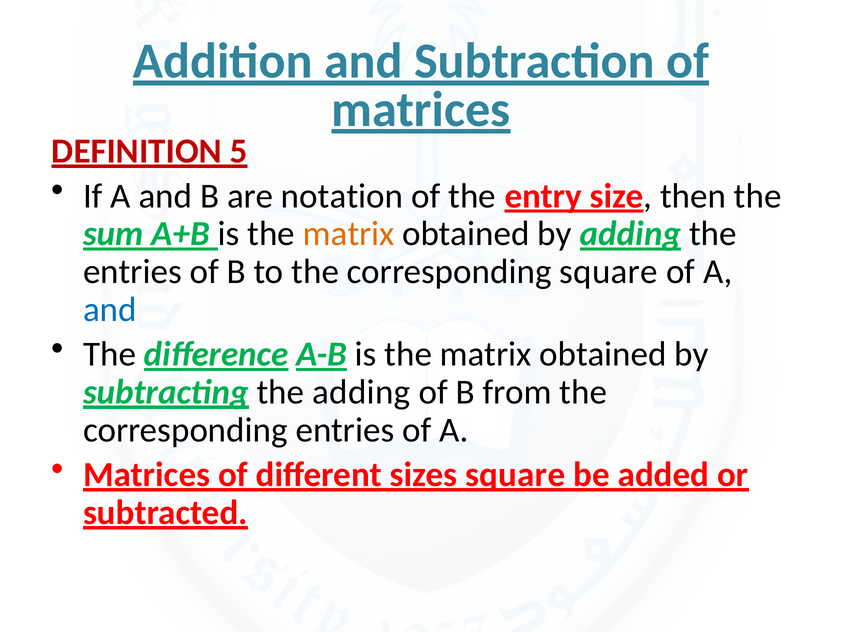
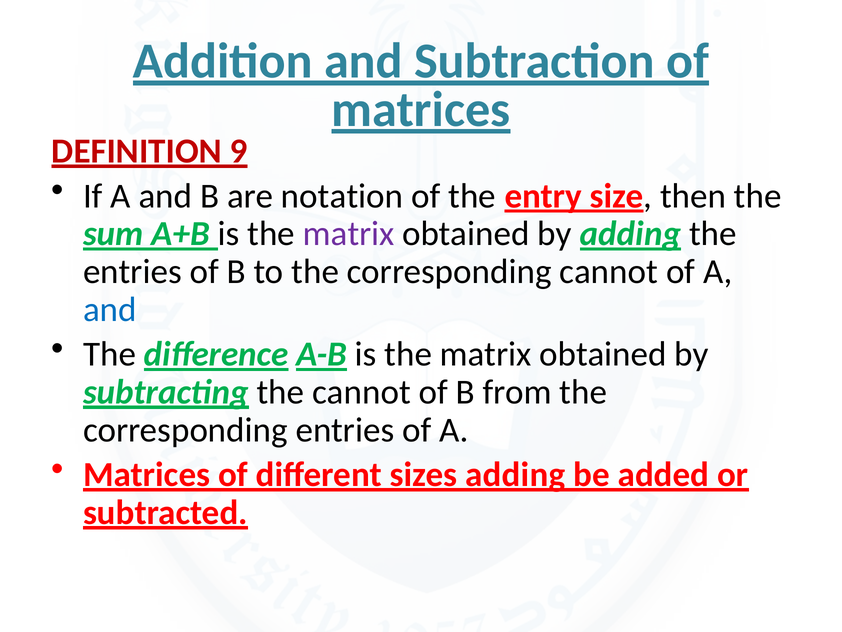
5: 5 -> 9
matrix at (349, 234) colour: orange -> purple
corresponding square: square -> cannot
the adding: adding -> cannot
sizes square: square -> adding
